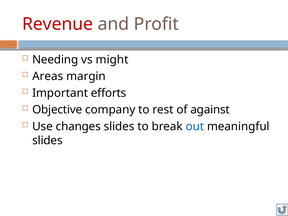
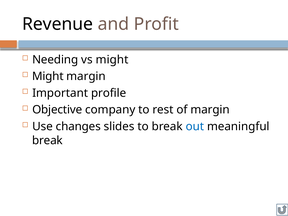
Revenue colour: red -> black
Areas at (48, 76): Areas -> Might
efforts: efforts -> profile
of against: against -> margin
slides at (47, 140): slides -> break
